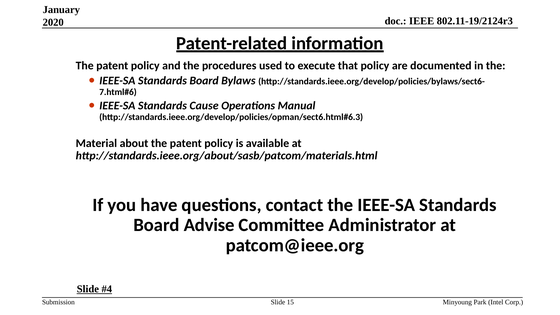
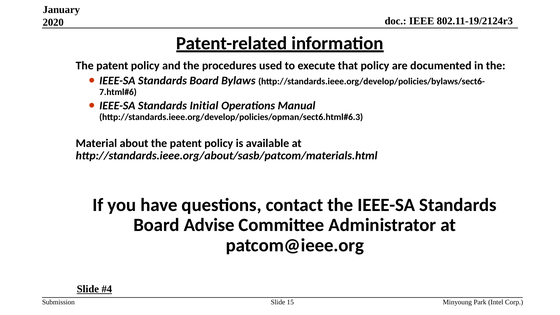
Cause: Cause -> Initial
